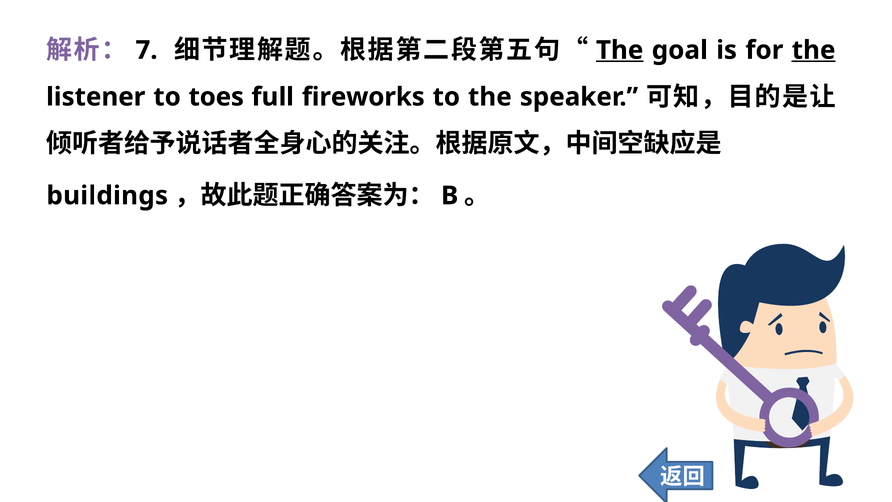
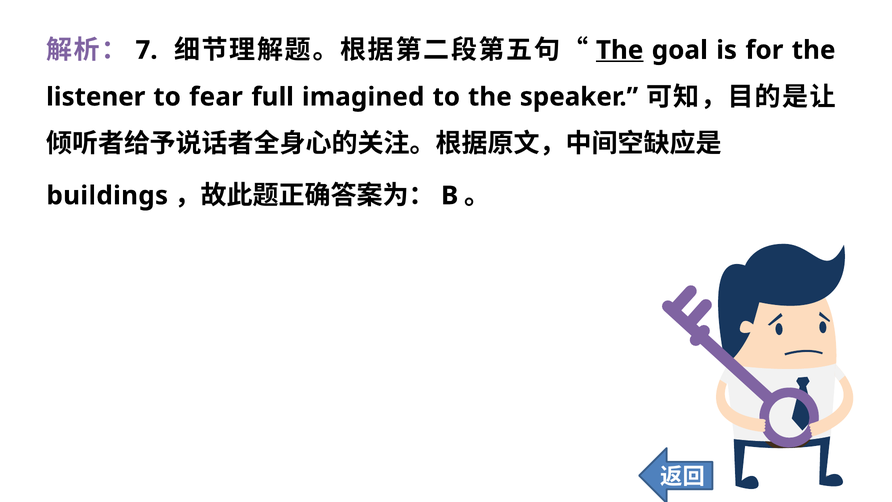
the at (814, 50) underline: present -> none
toes: toes -> fear
fireworks: fireworks -> imagined
